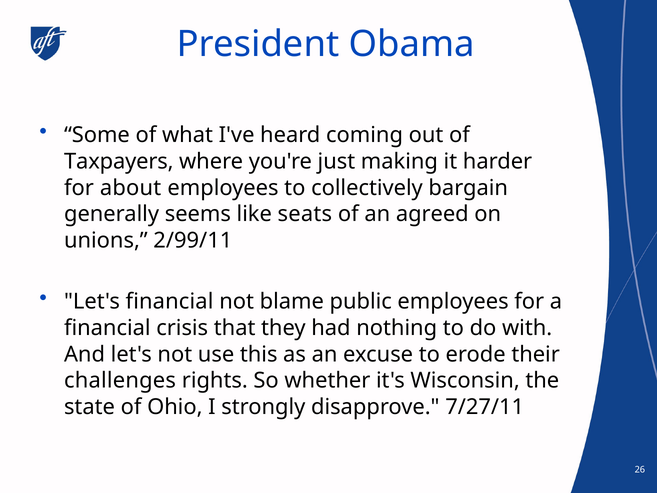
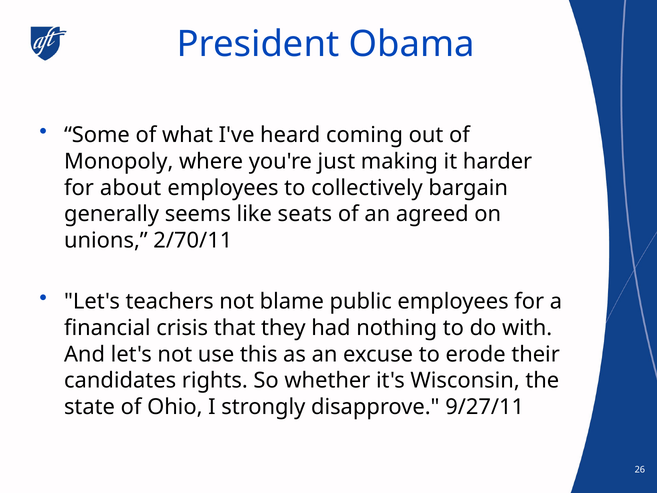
Taxpayers: Taxpayers -> Monopoly
2/99/11: 2/99/11 -> 2/70/11
Let's financial: financial -> teachers
challenges: challenges -> candidates
7/27/11: 7/27/11 -> 9/27/11
